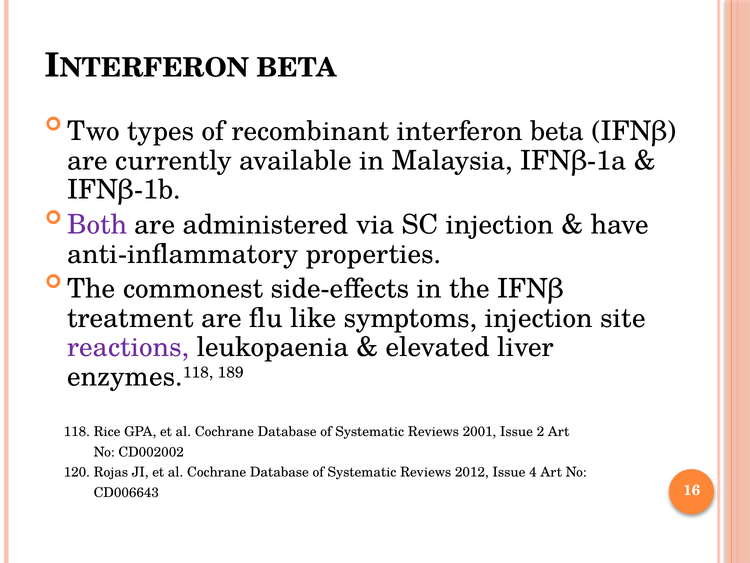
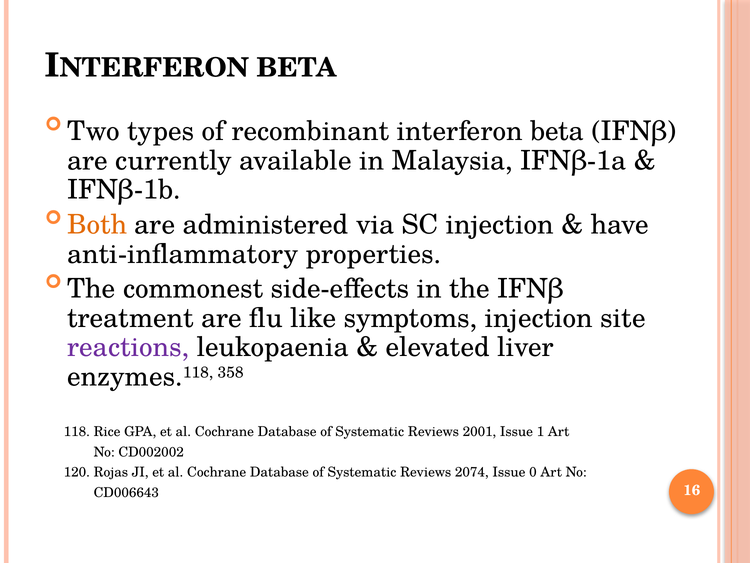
Both colour: purple -> orange
189: 189 -> 358
2: 2 -> 1
2012: 2012 -> 2074
4: 4 -> 0
